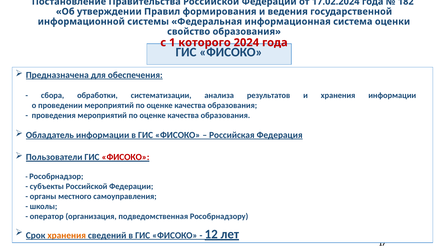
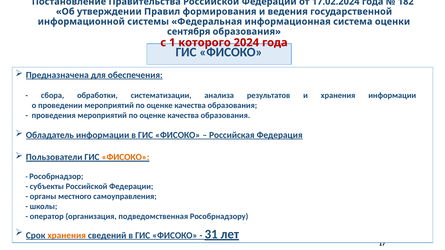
свойство: свойство -> сентября
ФИСОКО at (126, 157) colour: red -> orange
12: 12 -> 31
